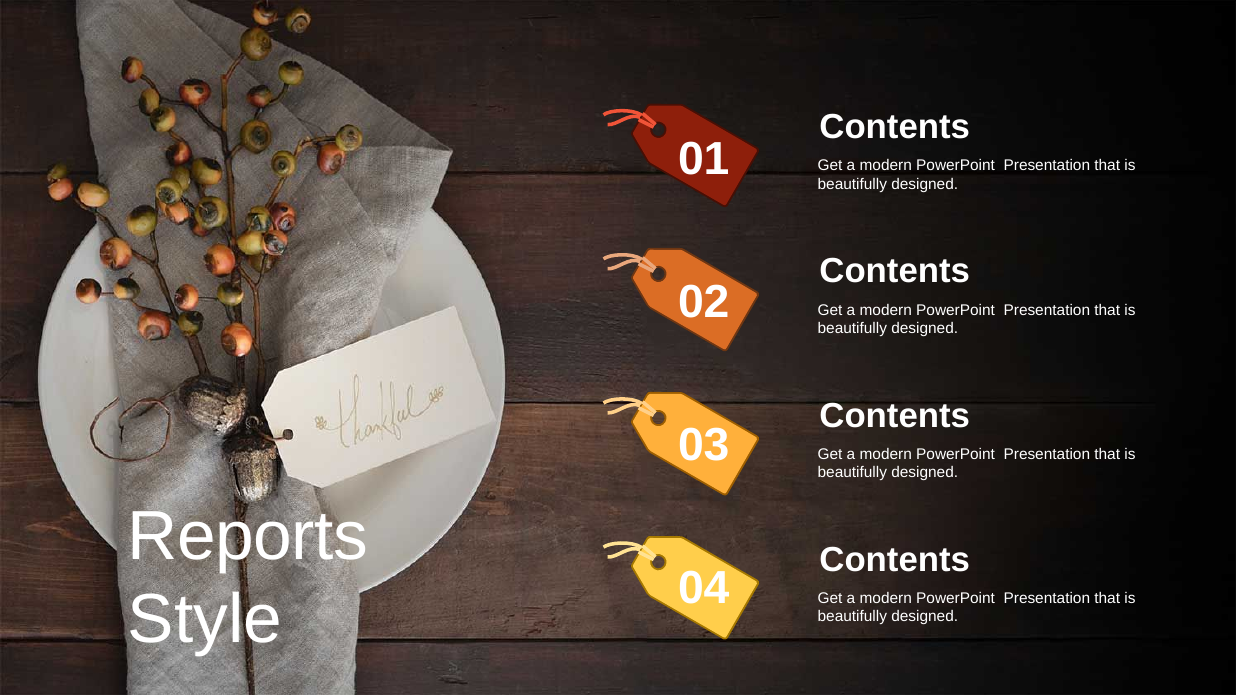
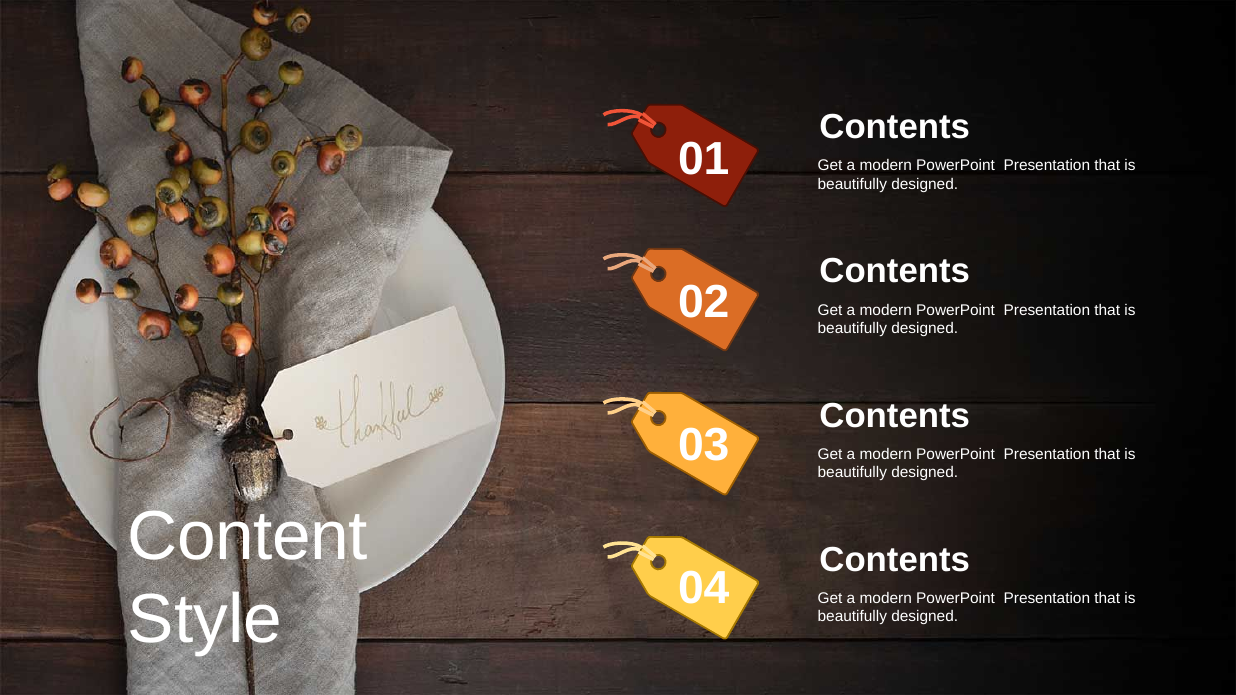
Reports: Reports -> Content
